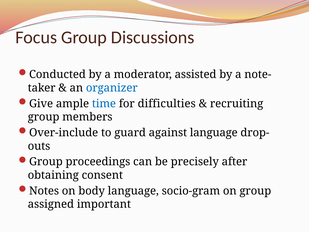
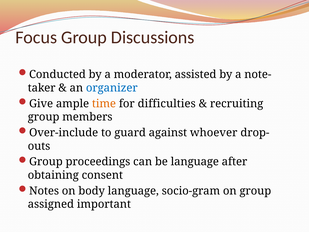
time colour: blue -> orange
against language: language -> whoever
be precisely: precisely -> language
